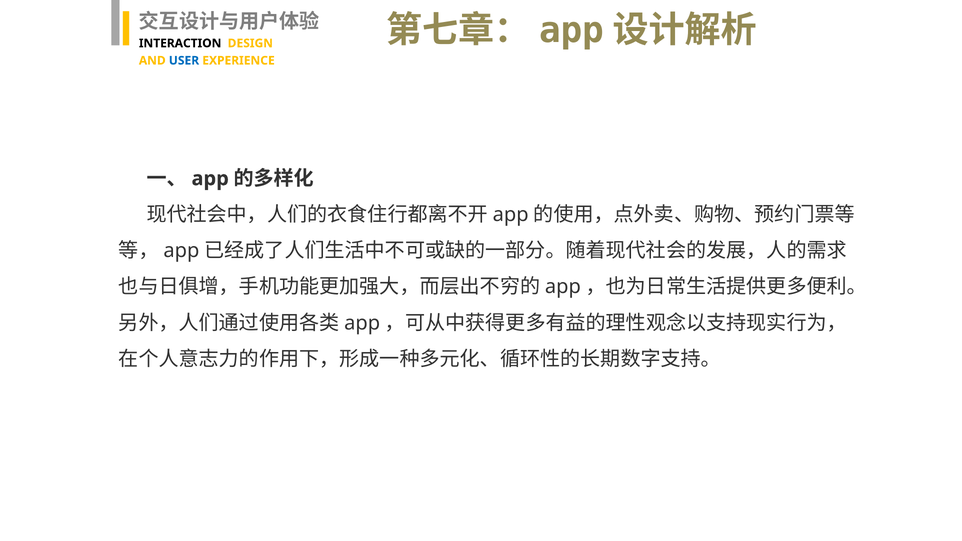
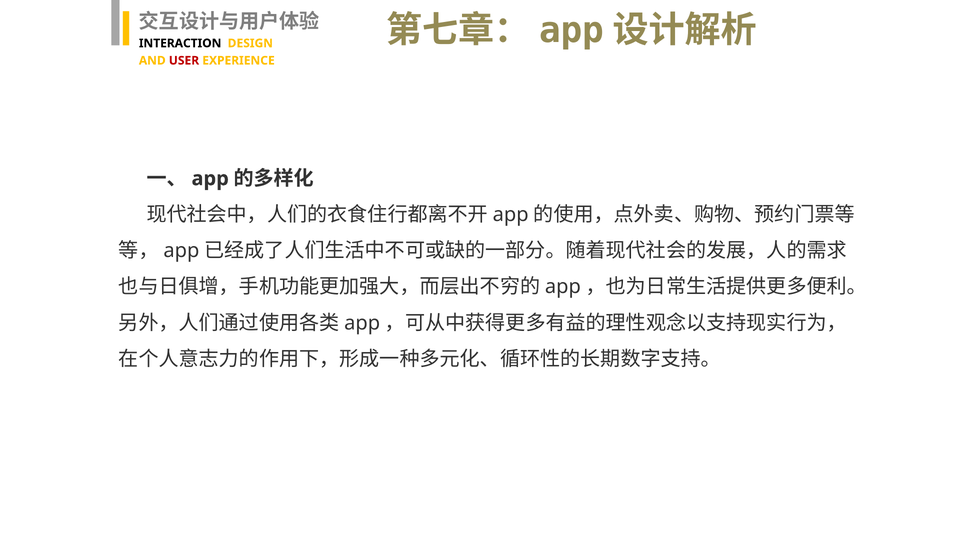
USER colour: blue -> red
